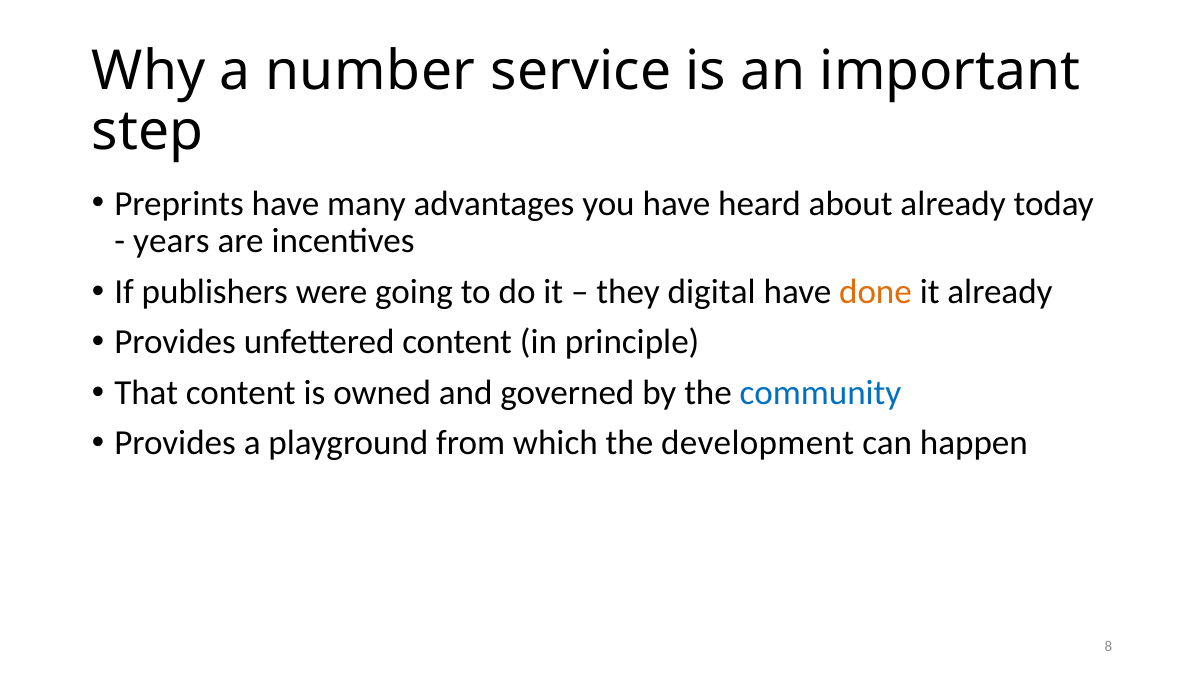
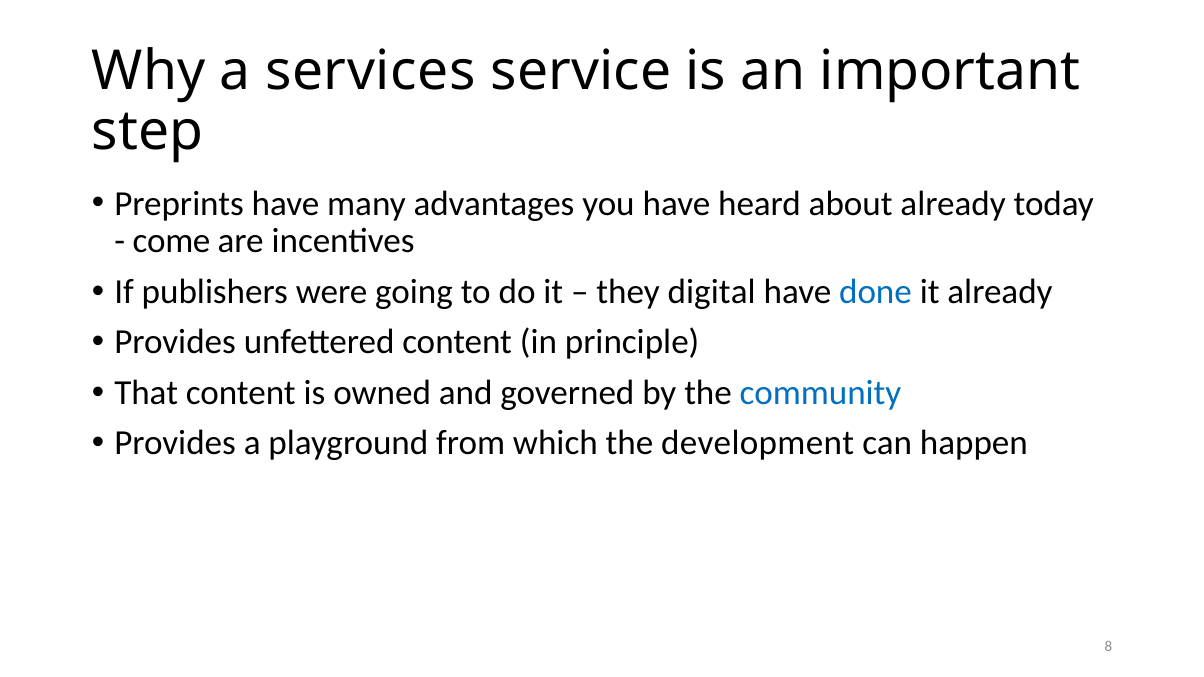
number: number -> services
years: years -> come
done colour: orange -> blue
